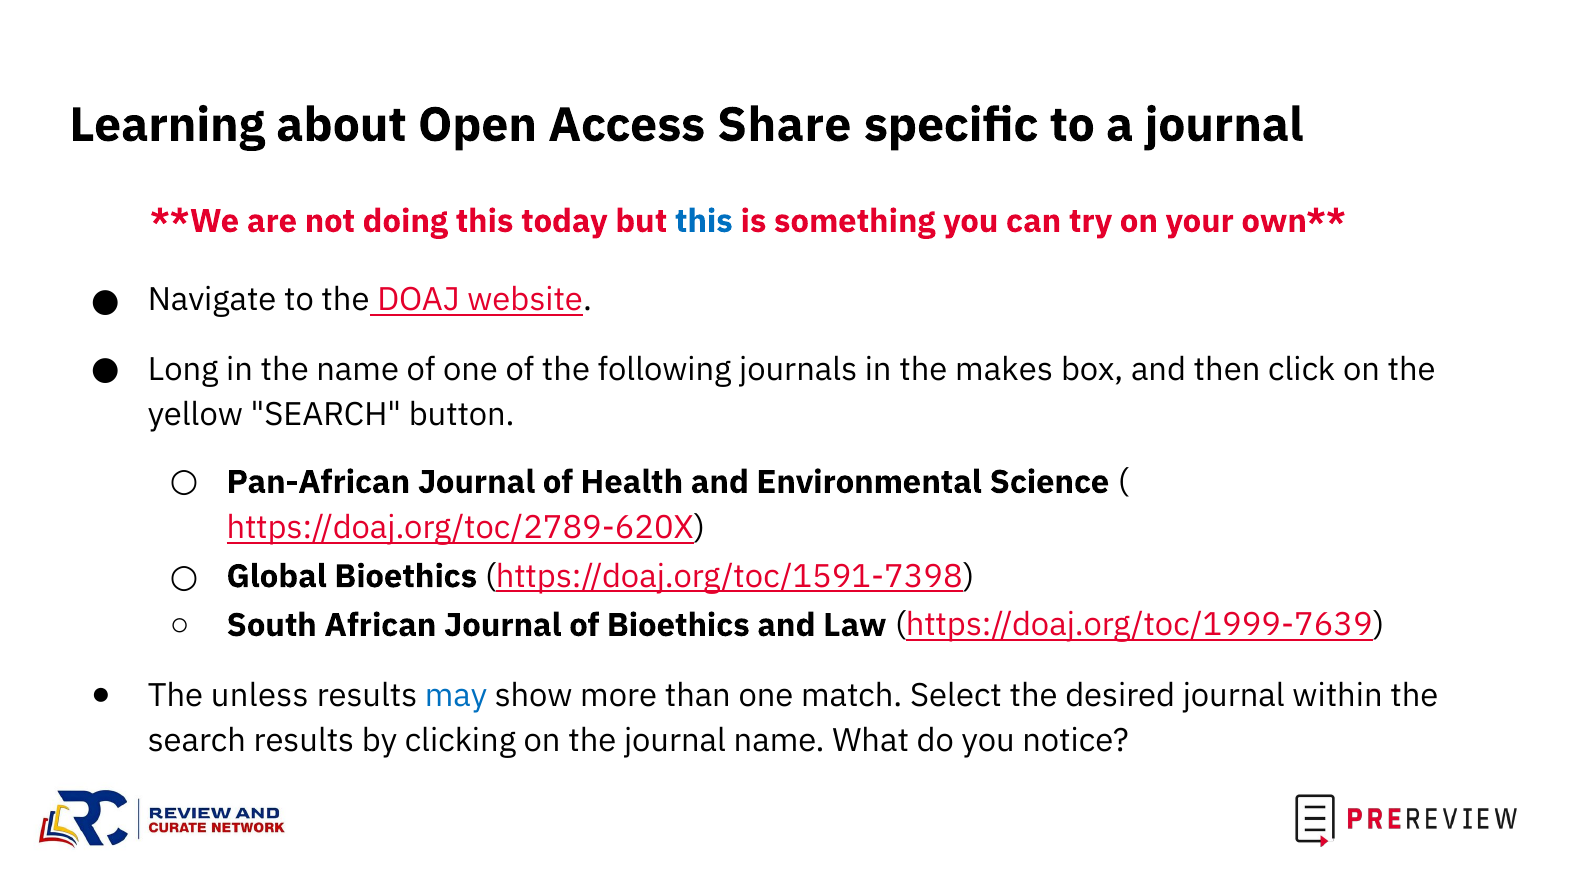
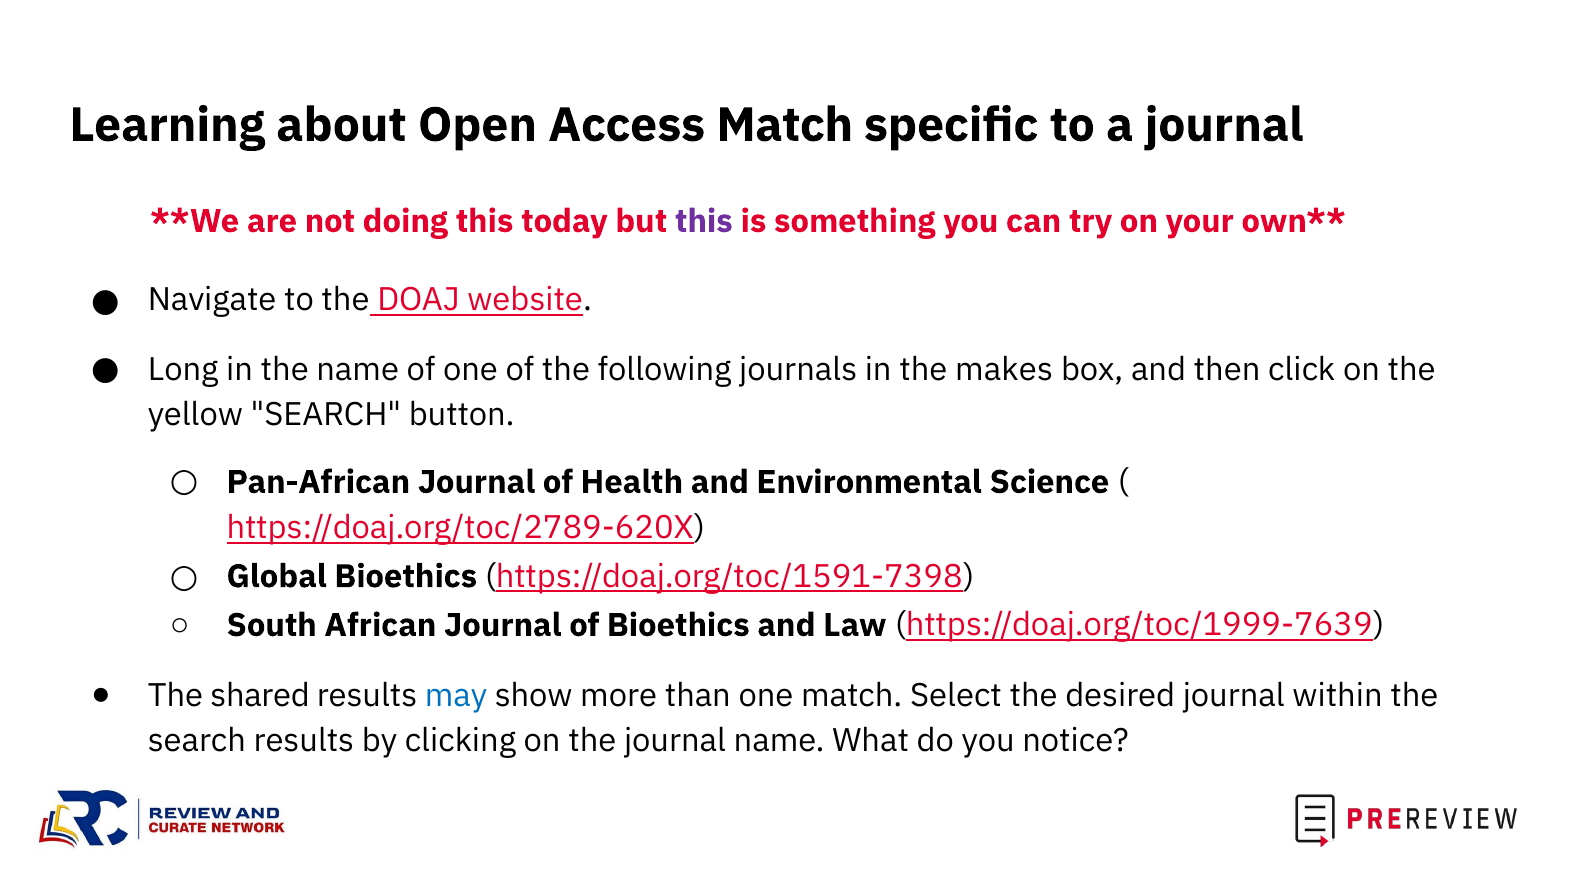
Access Share: Share -> Match
this at (704, 221) colour: blue -> purple
unless: unless -> shared
